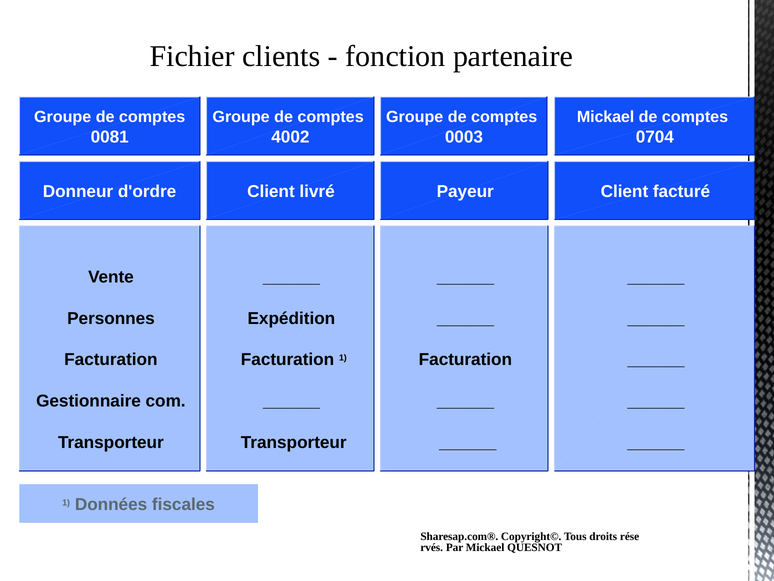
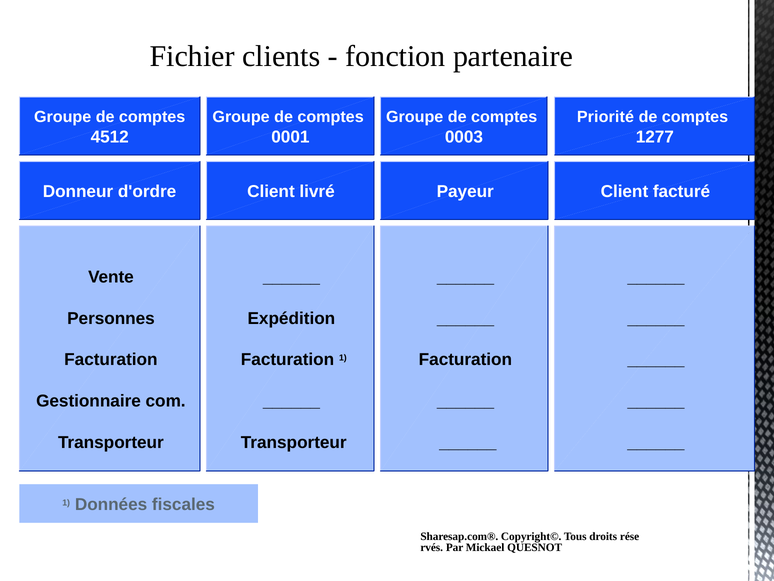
Mickael at (606, 117): Mickael -> Priorité
0081: 0081 -> 4512
4002: 4002 -> 0001
0704: 0704 -> 1277
